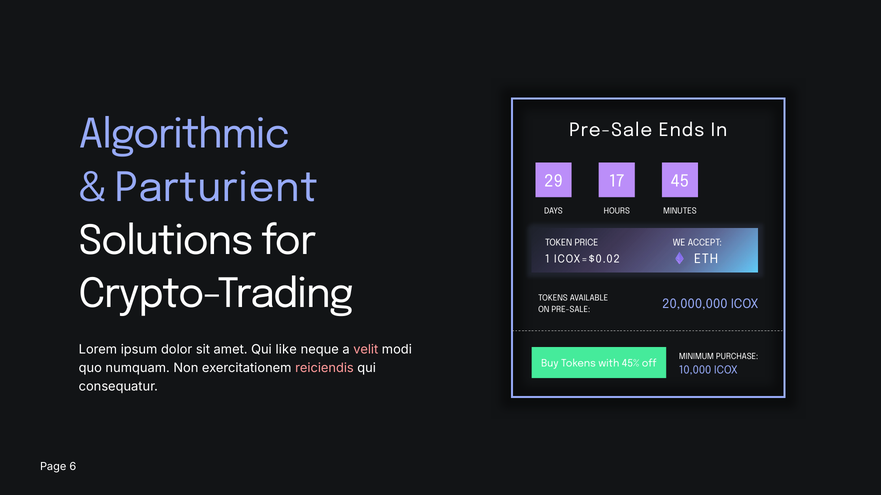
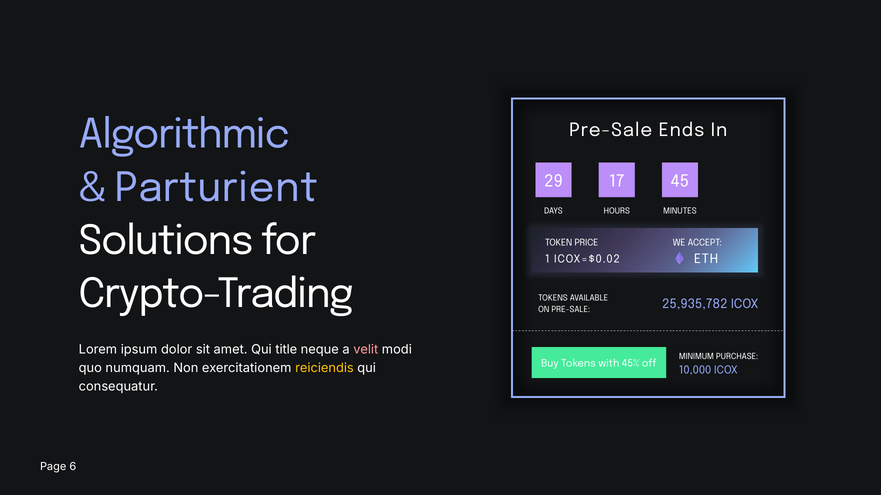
20,000,000: 20,000,000 -> 25,935,782
like: like -> title
reiciendis colour: pink -> yellow
